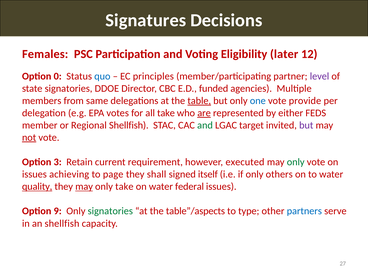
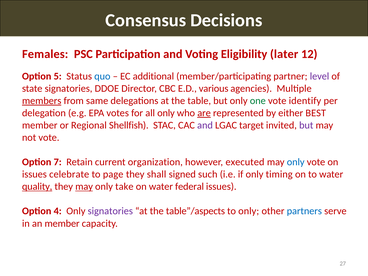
Signatures: Signatures -> Consensus
0: 0 -> 5
principles: principles -> additional
funded: funded -> various
members underline: none -> present
table underline: present -> none
one colour: blue -> green
provide: provide -> identify
all take: take -> only
FEDS: FEDS -> BEST
and at (205, 125) colour: green -> purple
not underline: present -> none
3: 3 -> 7
requirement: requirement -> organization
only at (296, 162) colour: green -> blue
achieving: achieving -> celebrate
itself: itself -> such
others: others -> timing
9: 9 -> 4
signatories at (110, 211) colour: green -> purple
to type: type -> only
an shellfish: shellfish -> member
